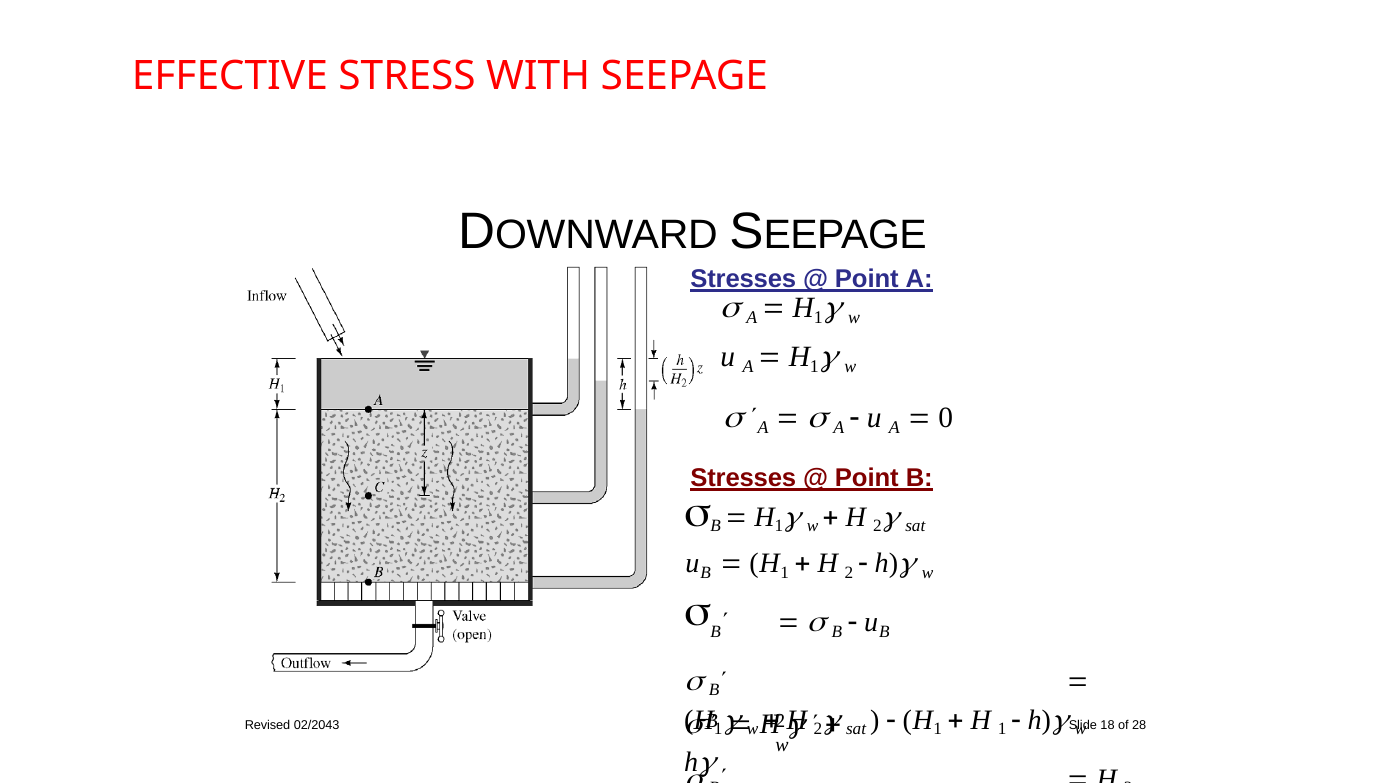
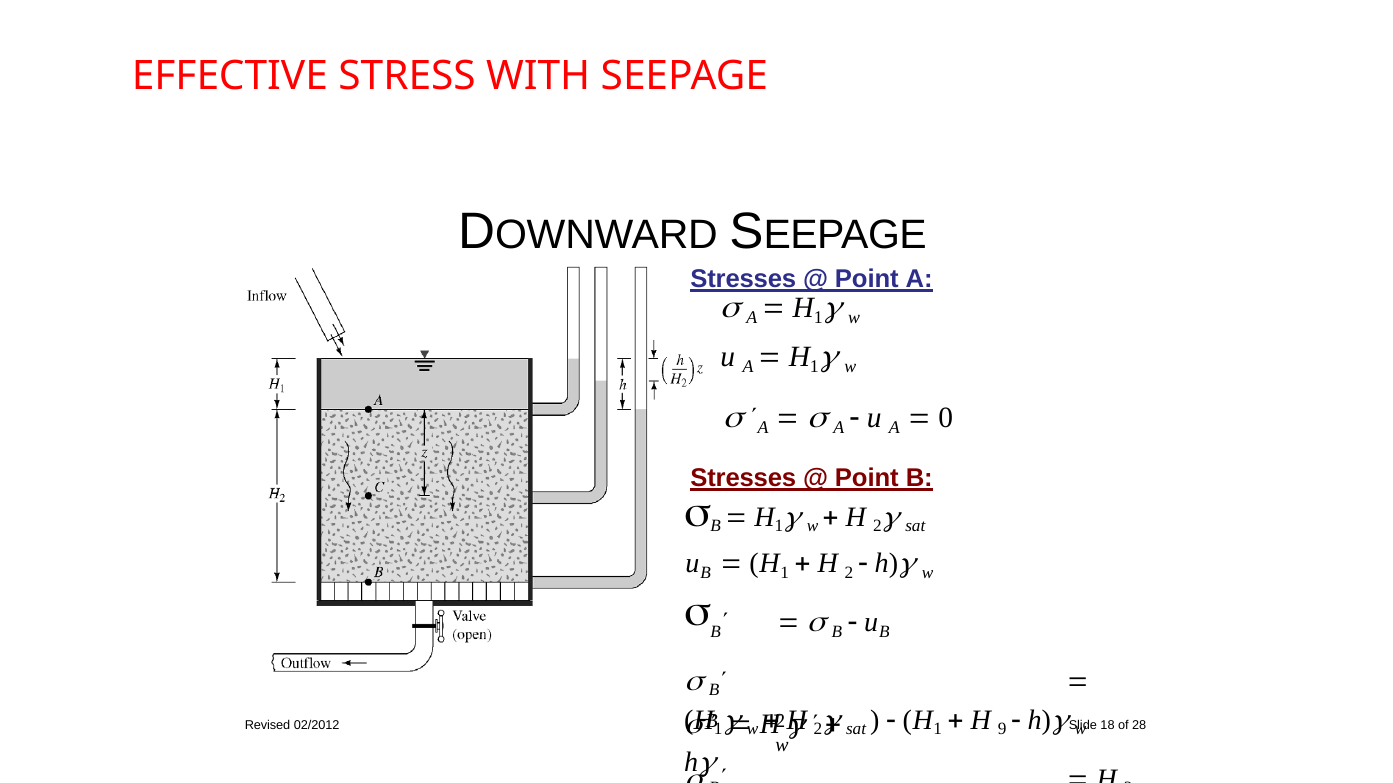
1 at (1002, 730): 1 -> 9
02/2043: 02/2043 -> 02/2012
